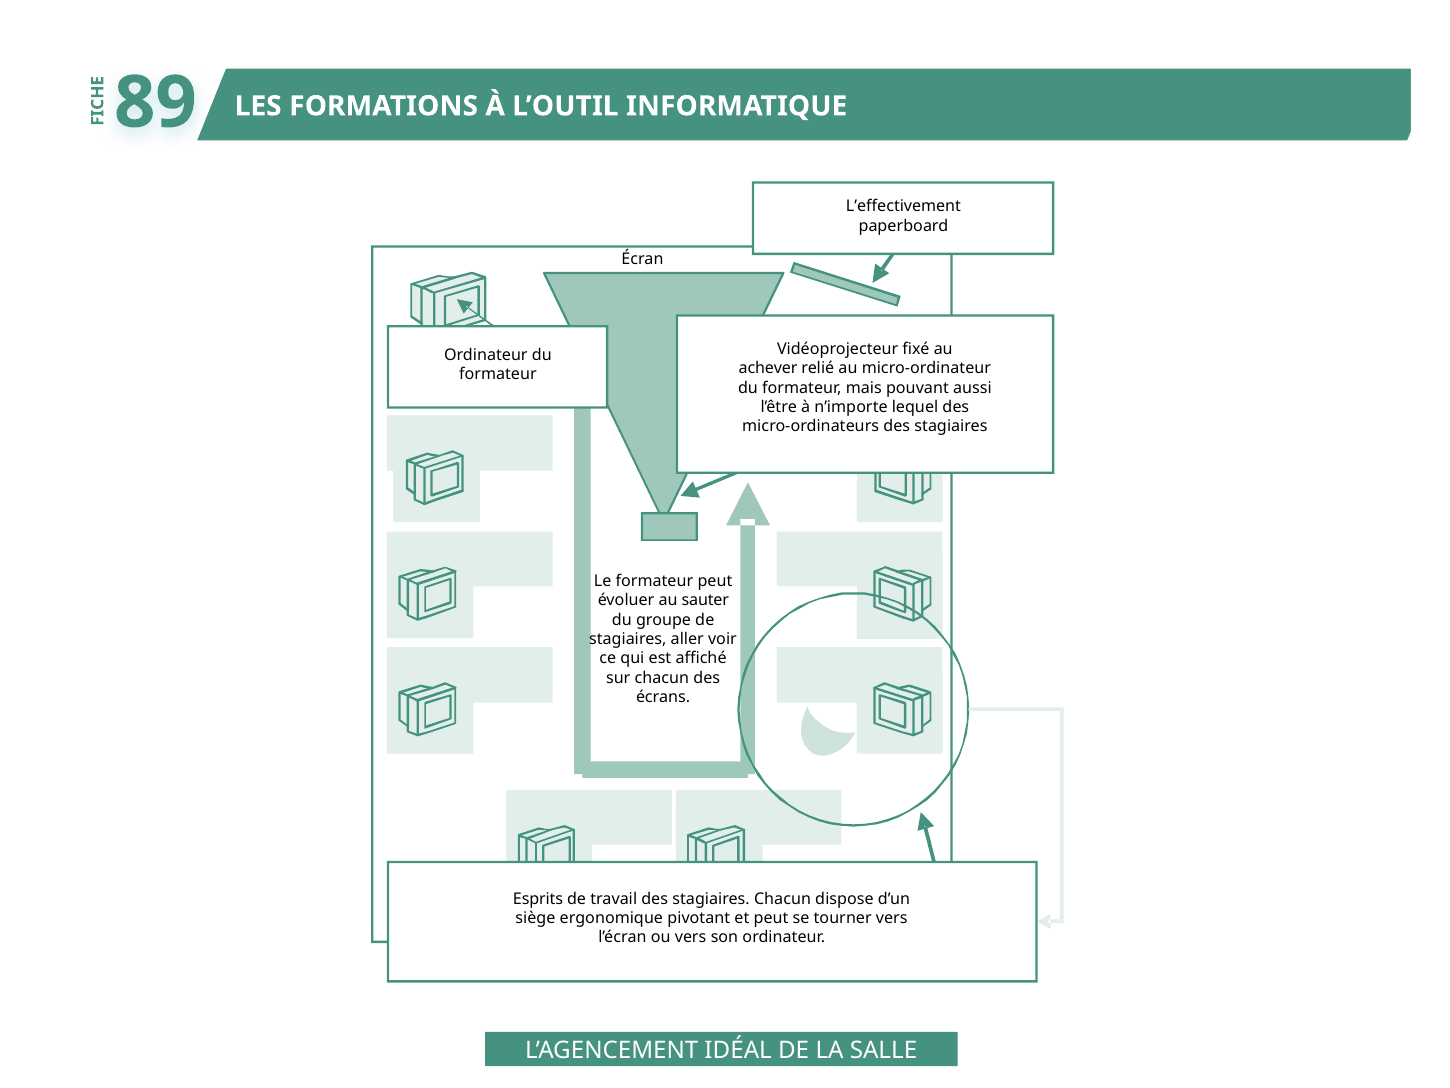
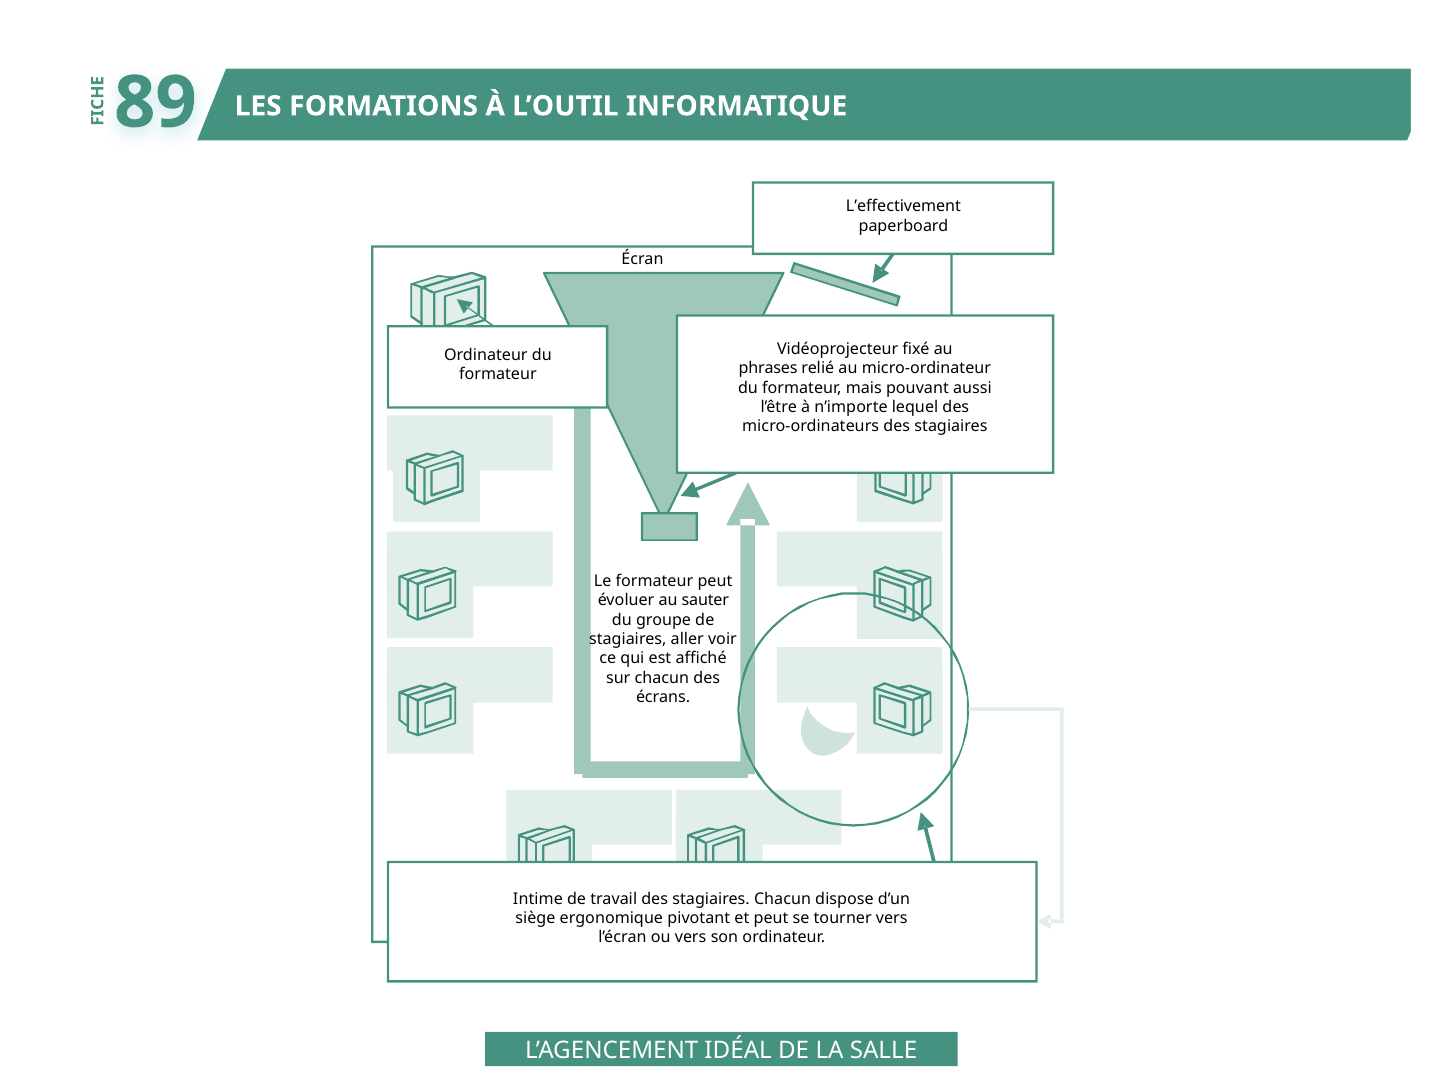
achever: achever -> phrases
Esprits: Esprits -> Intime
